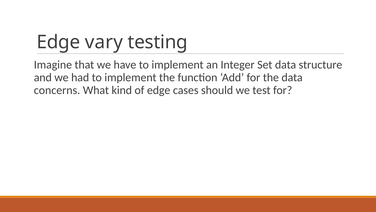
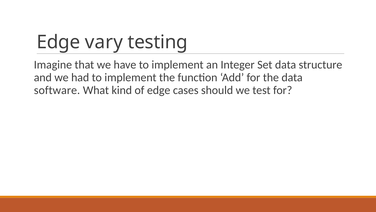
concerns: concerns -> software
